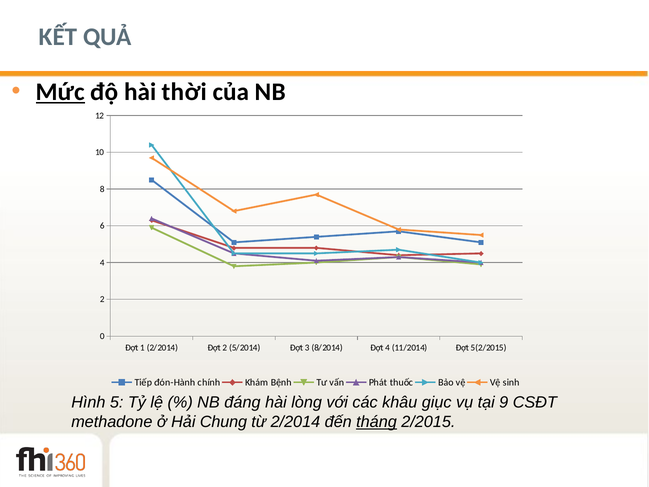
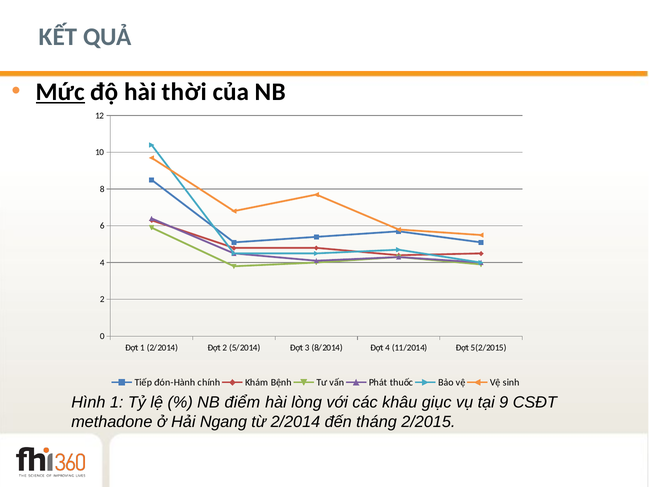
Hình 5: 5 -> 1
đáng: đáng -> điểm
Chung: Chung -> Ngang
tháng underline: present -> none
